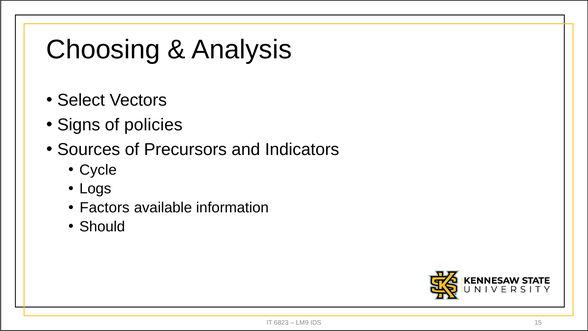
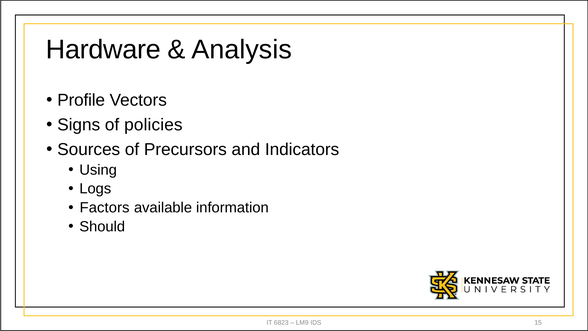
Choosing: Choosing -> Hardware
Select: Select -> Profile
Cycle: Cycle -> Using
